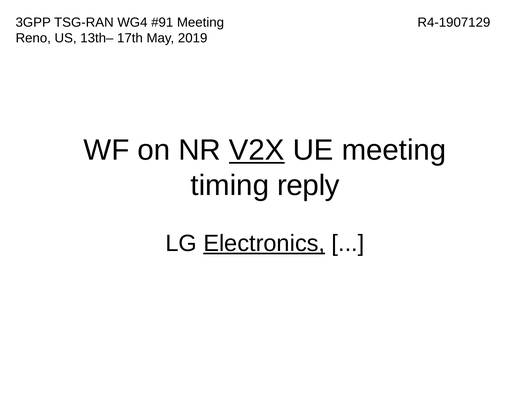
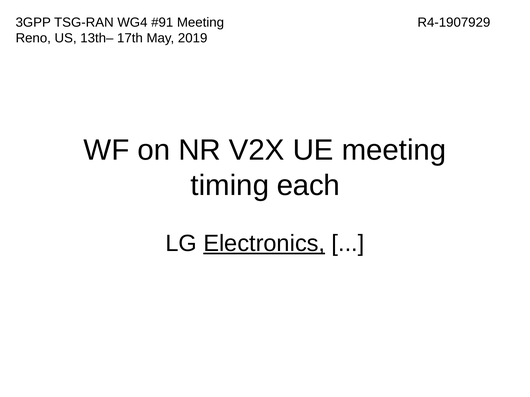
R4-1907129: R4-1907129 -> R4-1907929
V2X underline: present -> none
reply: reply -> each
